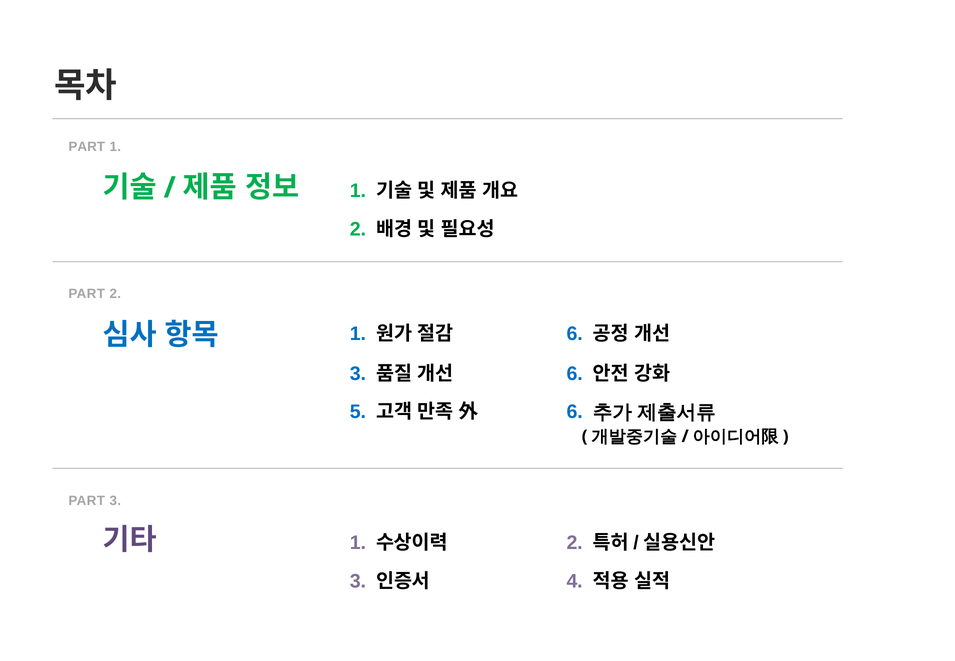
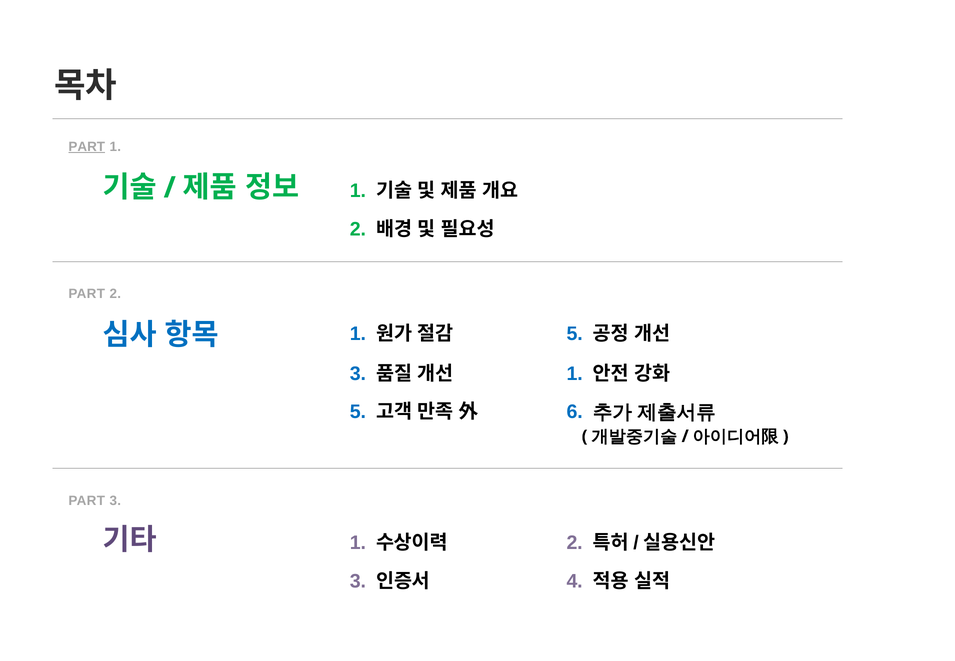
PART at (87, 147) underline: none -> present
6 at (575, 334): 6 -> 5
6 at (575, 374): 6 -> 1
